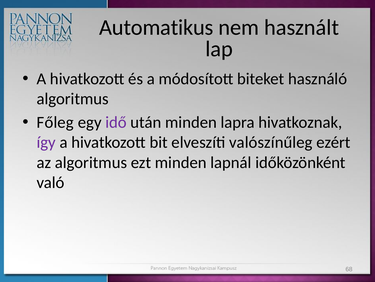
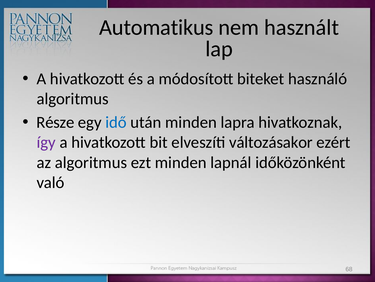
Főleg: Főleg -> Része
idő colour: purple -> blue
valószínűleg: valószínűleg -> változásakor
